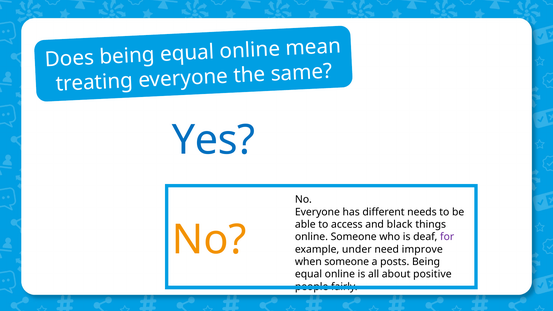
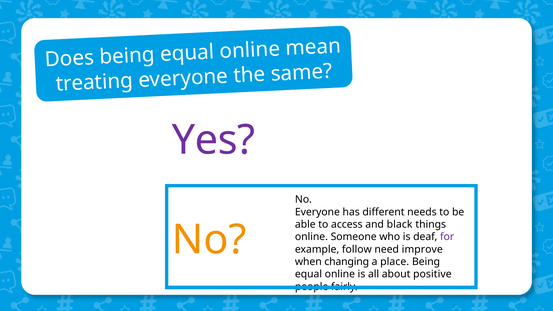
Yes colour: blue -> purple
under: under -> follow
when someone: someone -> changing
posts: posts -> place
